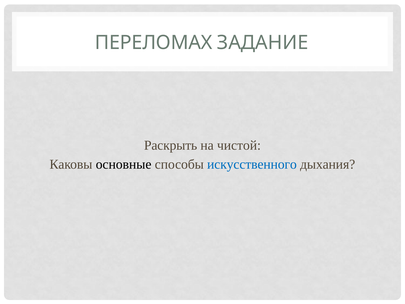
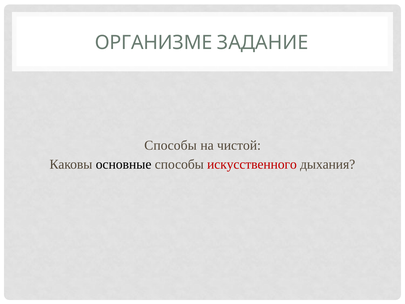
ПЕРЕЛОМАХ: ПЕРЕЛОМАХ -> ОРГАНИЗМЕ
Раскрыть at (171, 145): Раскрыть -> Способы
искусственного colour: blue -> red
